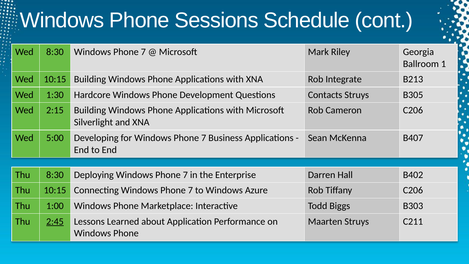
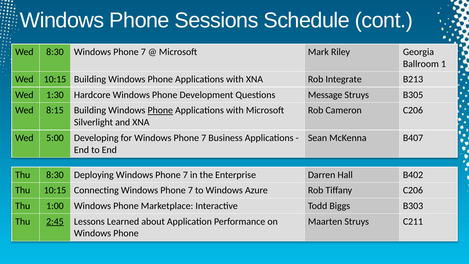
Contacts: Contacts -> Message
2:15: 2:15 -> 8:15
Phone at (160, 110) underline: none -> present
